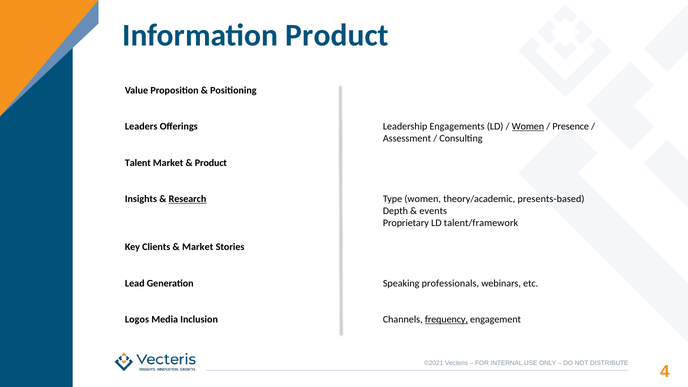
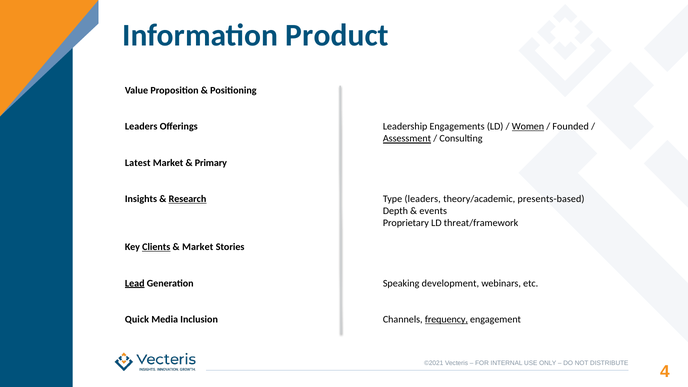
Presence: Presence -> Founded
Assessment underline: none -> present
Talent: Talent -> Latest
Product at (211, 163): Product -> Primary
Type women: women -> leaders
talent/framework: talent/framework -> threat/framework
Clients underline: none -> present
Lead underline: none -> present
professionals: professionals -> development
Logos: Logos -> Quick
